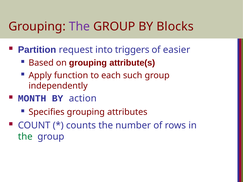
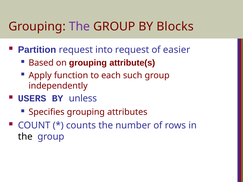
into triggers: triggers -> request
MONTH: MONTH -> USERS
action: action -> unless
the at (25, 137) colour: green -> black
